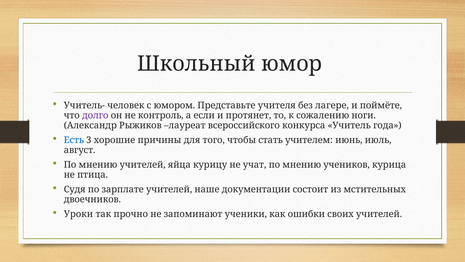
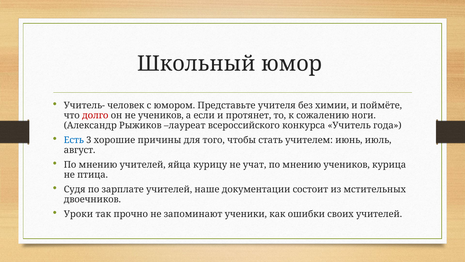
лагере: лагере -> химии
долго colour: purple -> red
не контроль: контроль -> учеников
